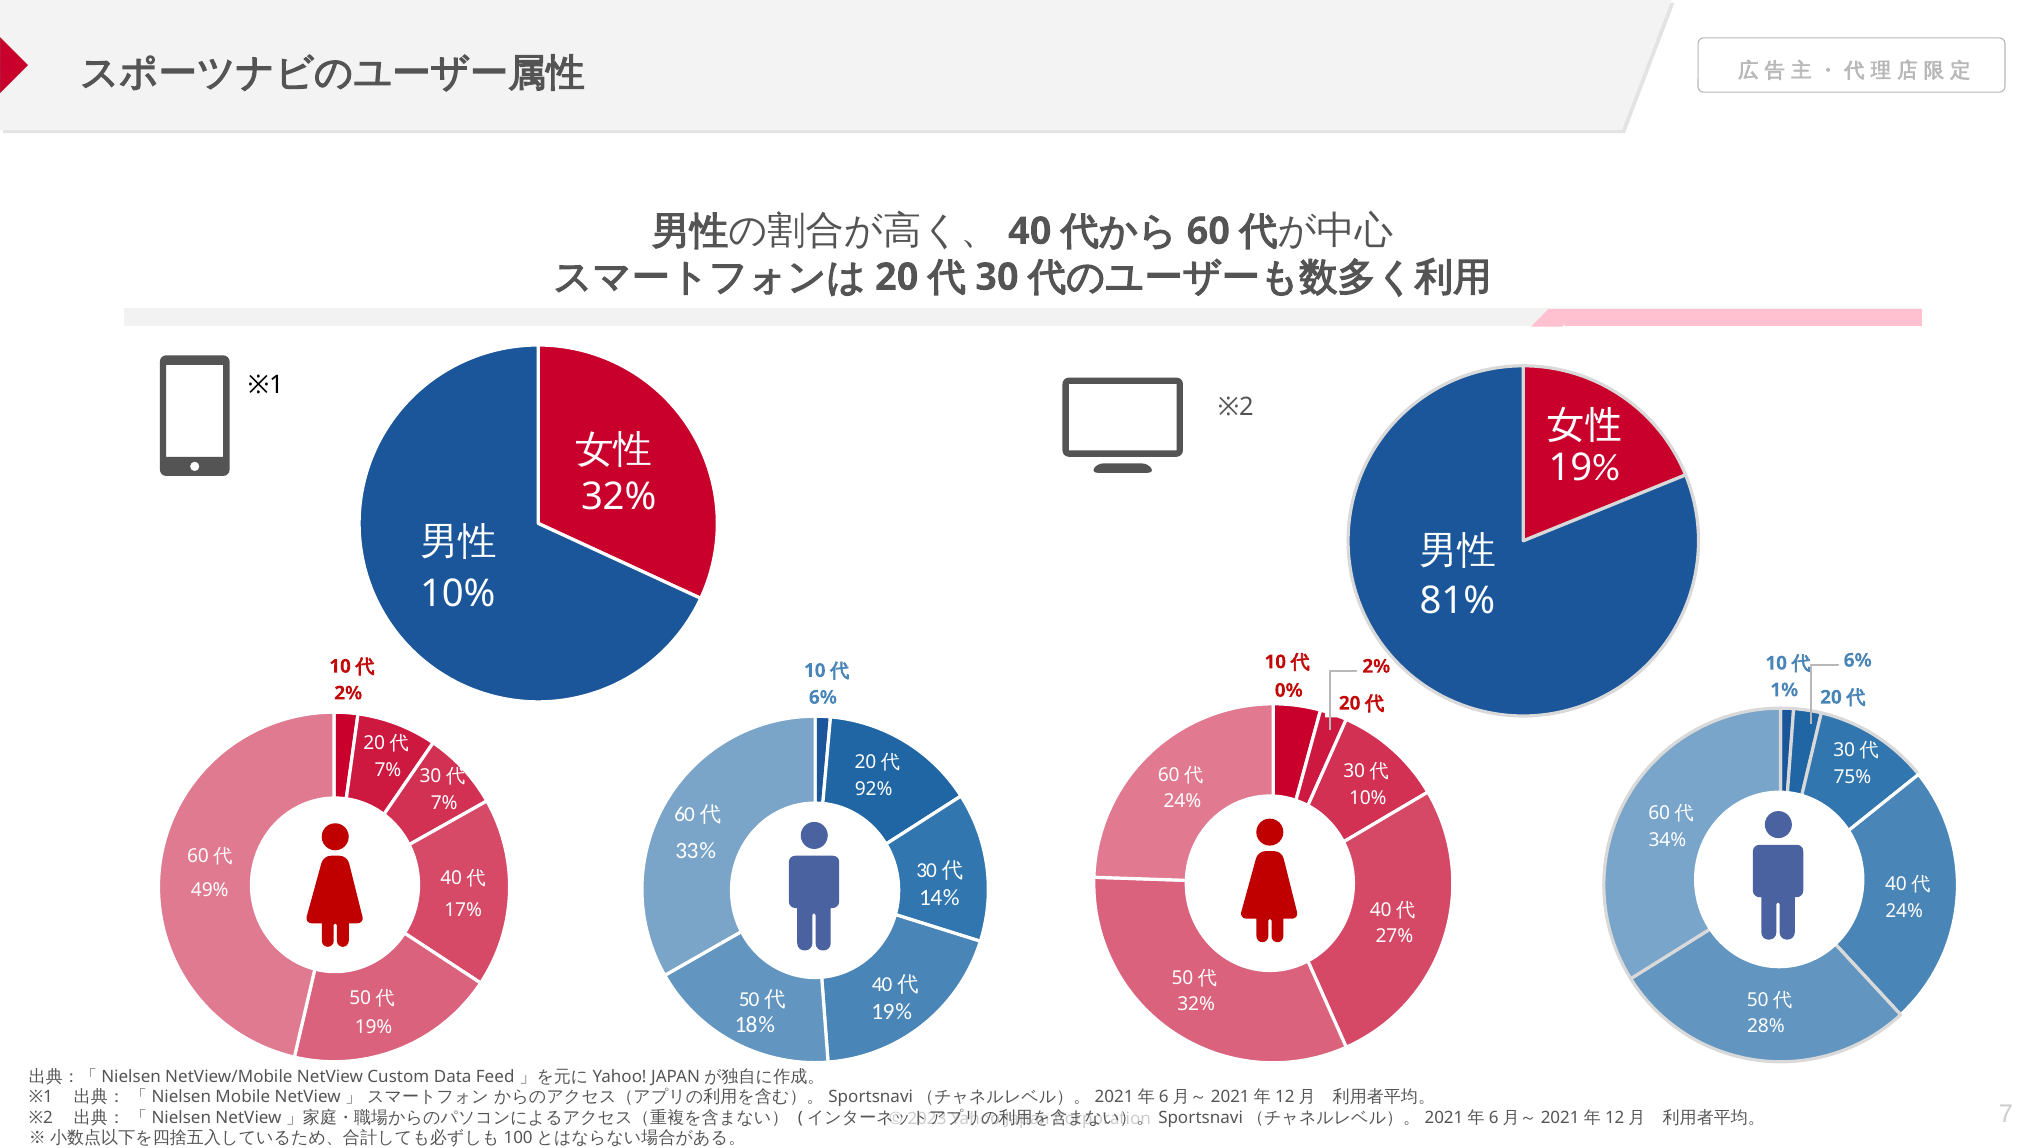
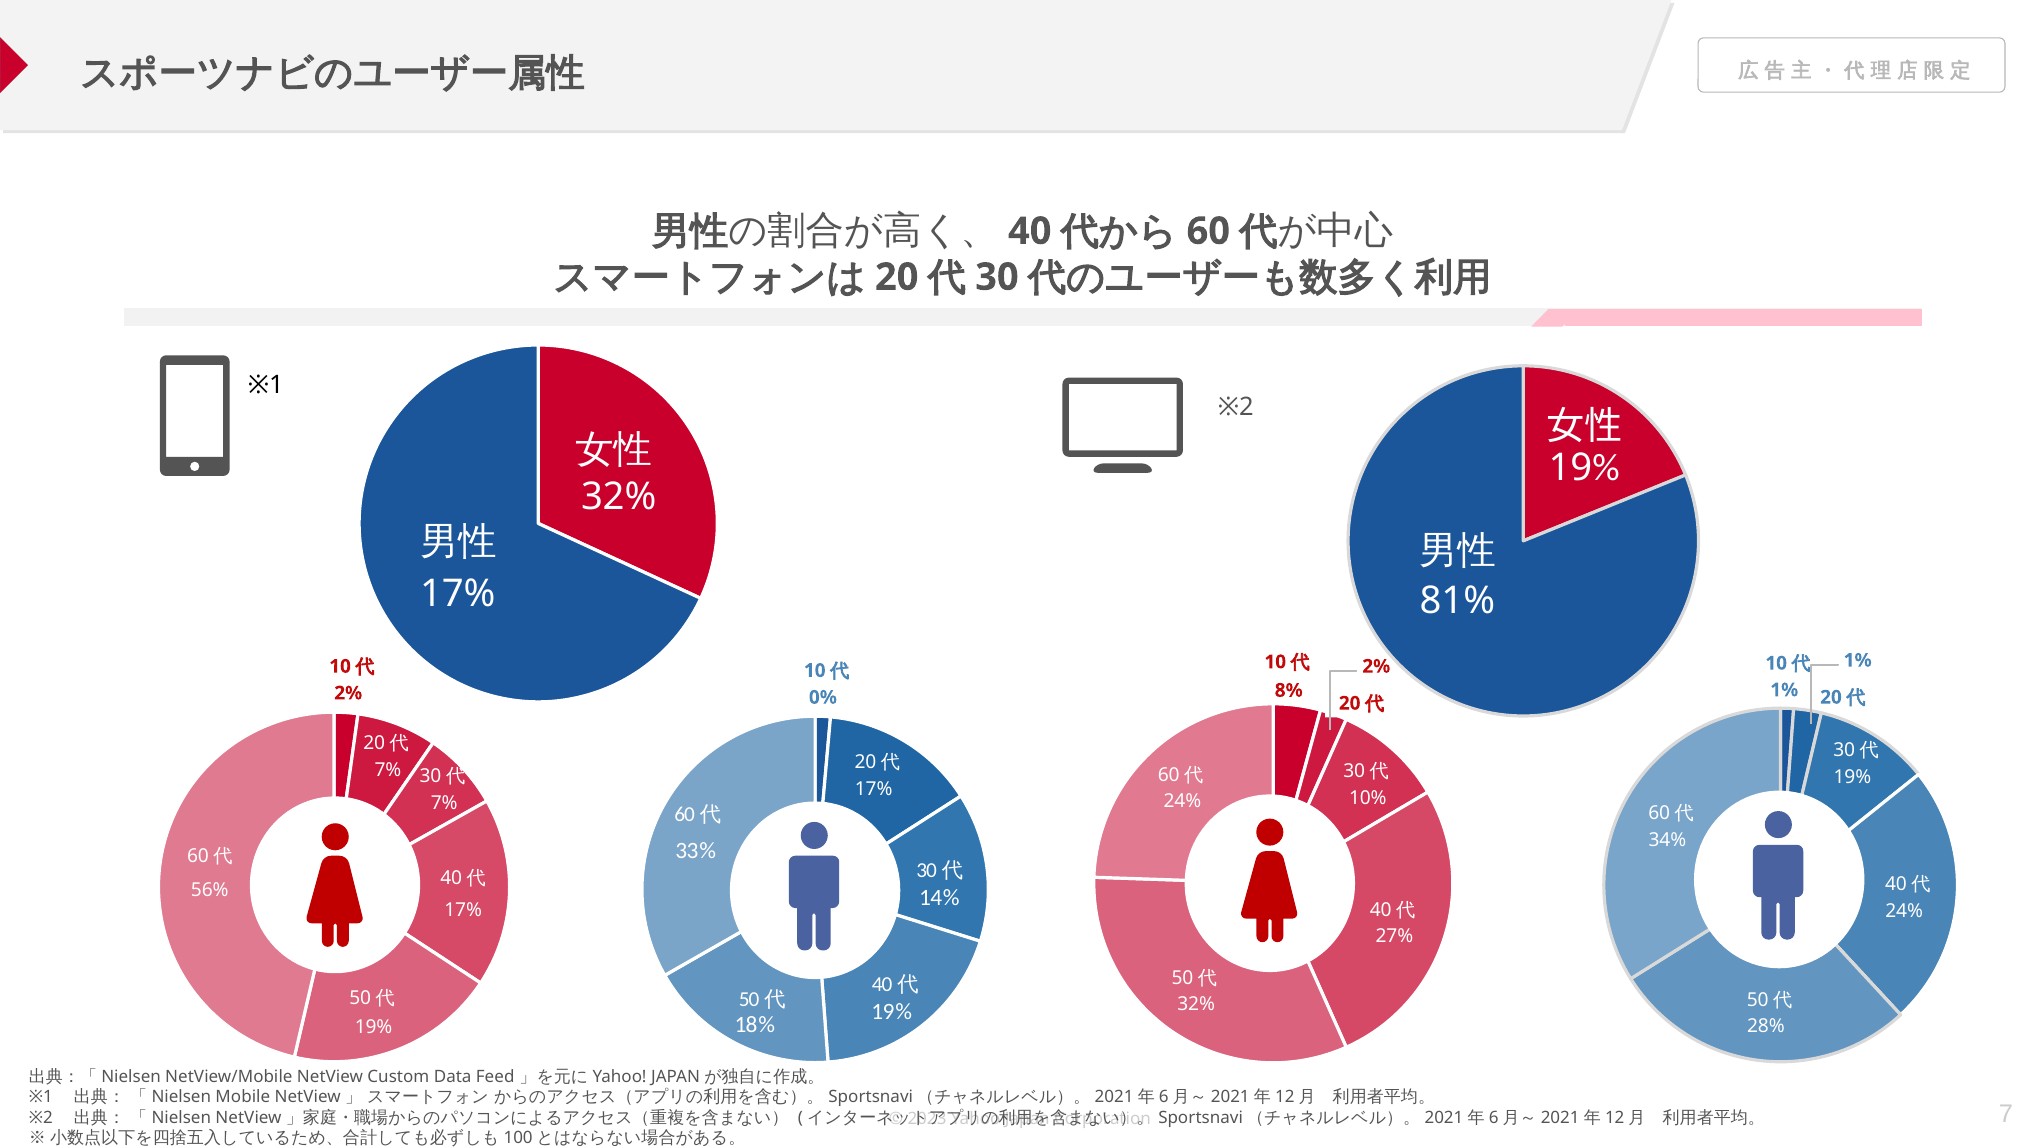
10% at (458, 594): 10% -> 17%
6% at (1858, 660): 6% -> 1%
0%: 0% -> 8%
6% at (823, 697): 6% -> 0%
75% at (1852, 777): 75% -> 19%
92% at (874, 789): 92% -> 17%
49%: 49% -> 56%
